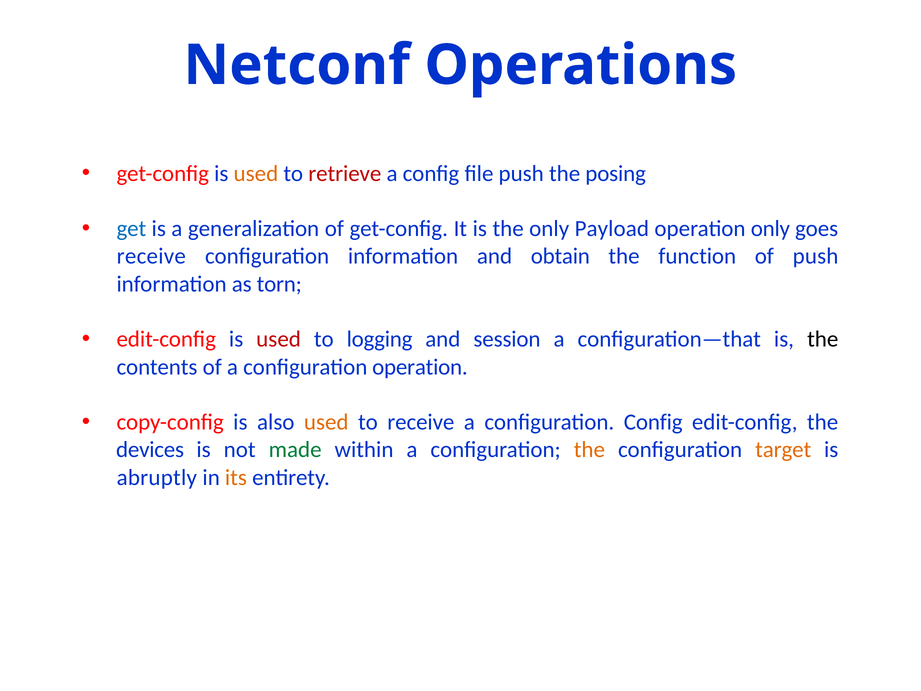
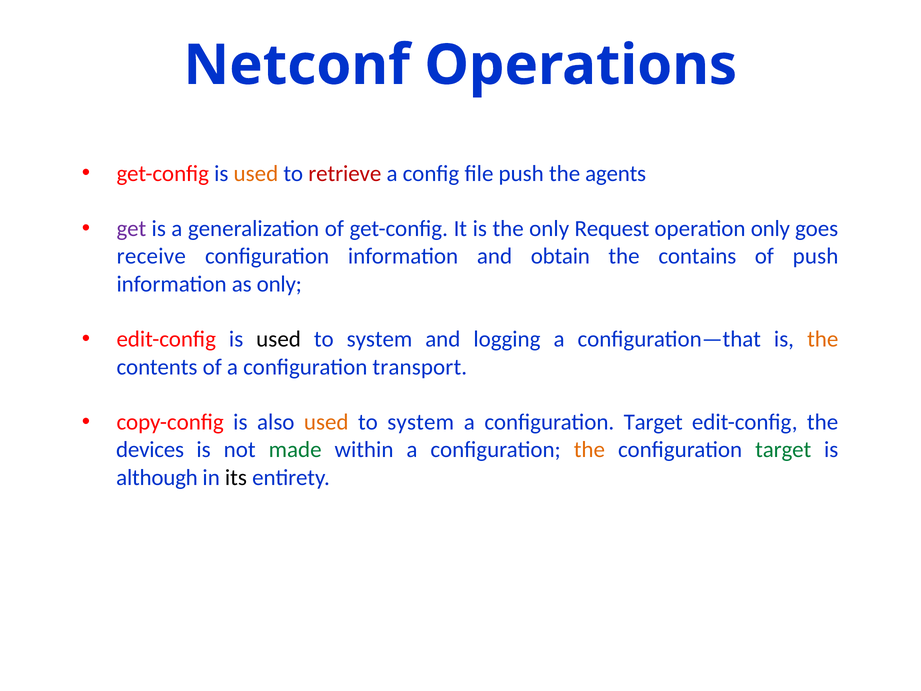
posing: posing -> agents
get colour: blue -> purple
Payload: Payload -> Request
function: function -> contains
as torn: torn -> only
used at (279, 339) colour: red -> black
logging at (380, 339): logging -> system
session: session -> logging
the at (823, 339) colour: black -> orange
configuration operation: operation -> transport
receive at (421, 422): receive -> system
a configuration Config: Config -> Target
target at (783, 450) colour: orange -> green
abruptly: abruptly -> although
its colour: orange -> black
